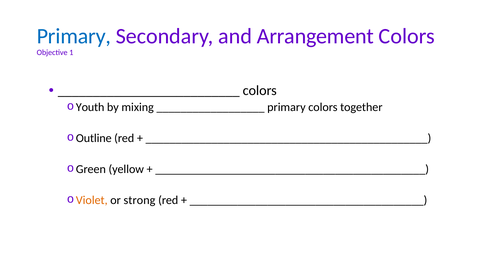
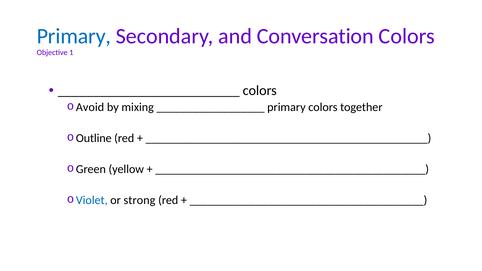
Arrangement: Arrangement -> Conversation
Youth: Youth -> Avoid
Violet colour: orange -> blue
